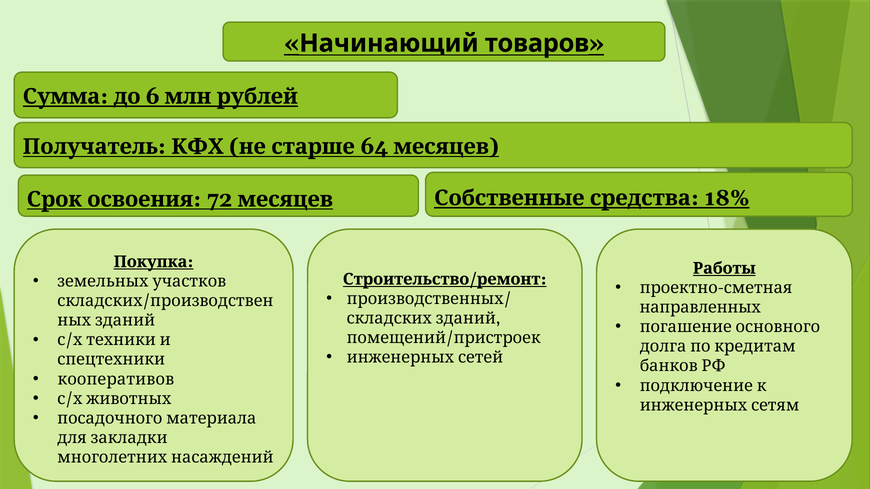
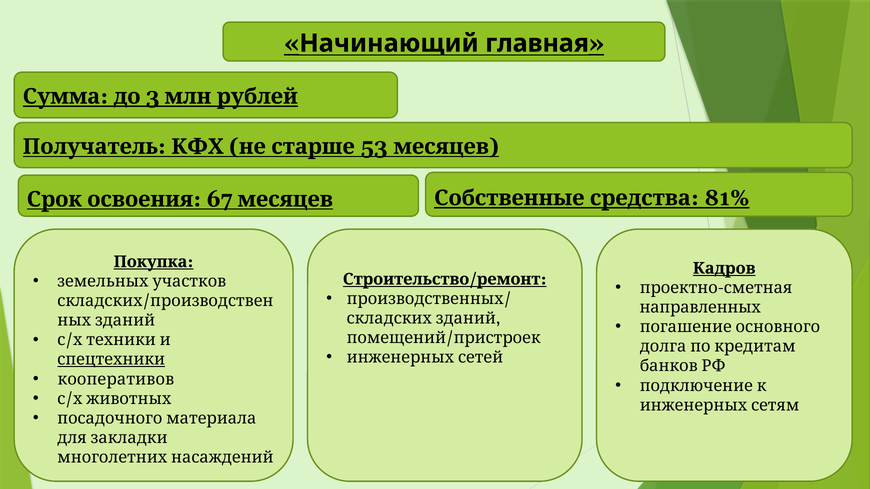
товаров: товаров -> главная
6: 6 -> 3
64: 64 -> 53
18%: 18% -> 81%
72: 72 -> 67
Работы: Работы -> Кадров
спецтехники underline: none -> present
